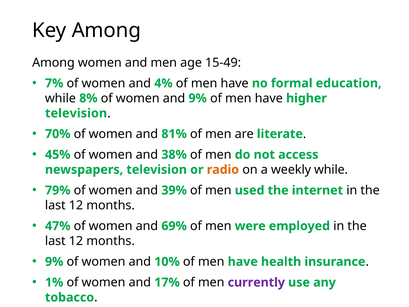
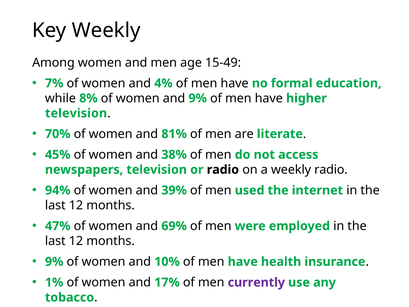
Key Among: Among -> Weekly
radio at (223, 170) colour: orange -> black
weekly while: while -> radio
79%: 79% -> 94%
